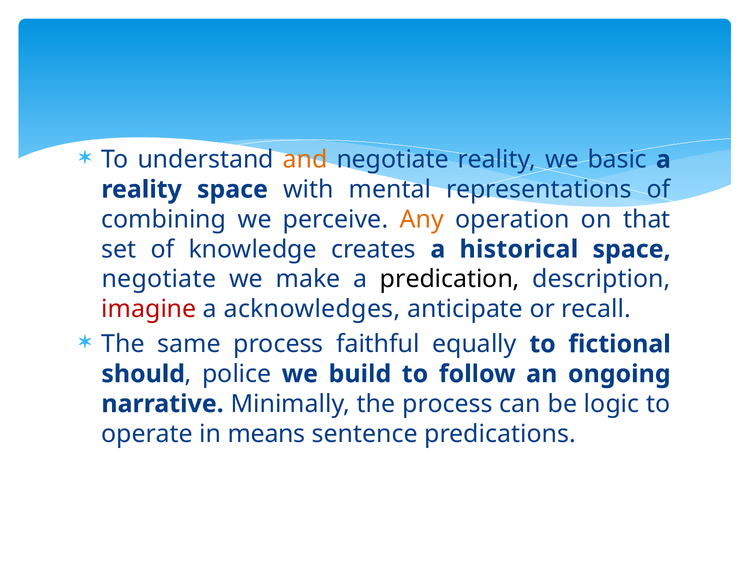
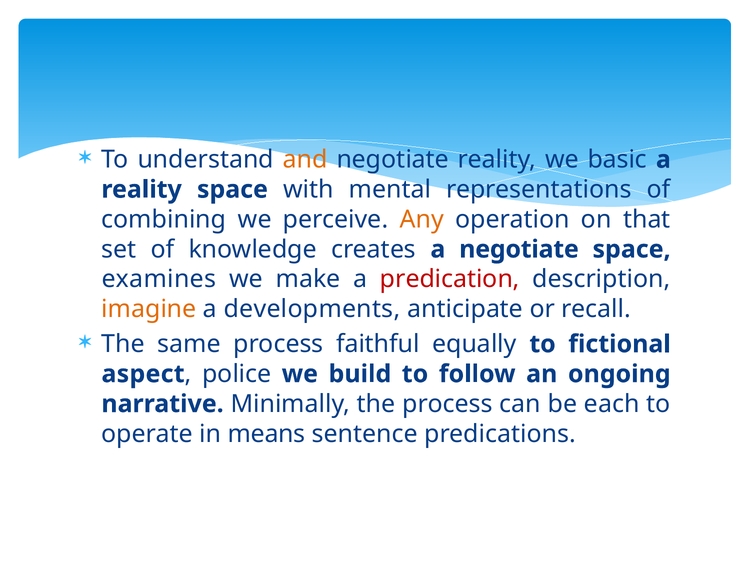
a historical: historical -> negotiate
negotiate at (159, 280): negotiate -> examines
predication colour: black -> red
imagine colour: red -> orange
acknowledges: acknowledges -> developments
should: should -> aspect
logic: logic -> each
